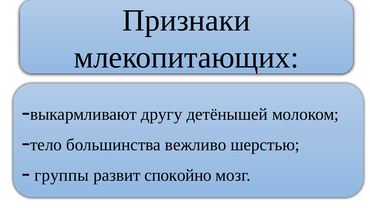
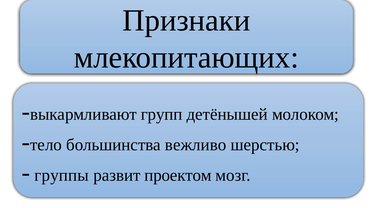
другу: другу -> групп
спокойно: спокойно -> проектом
